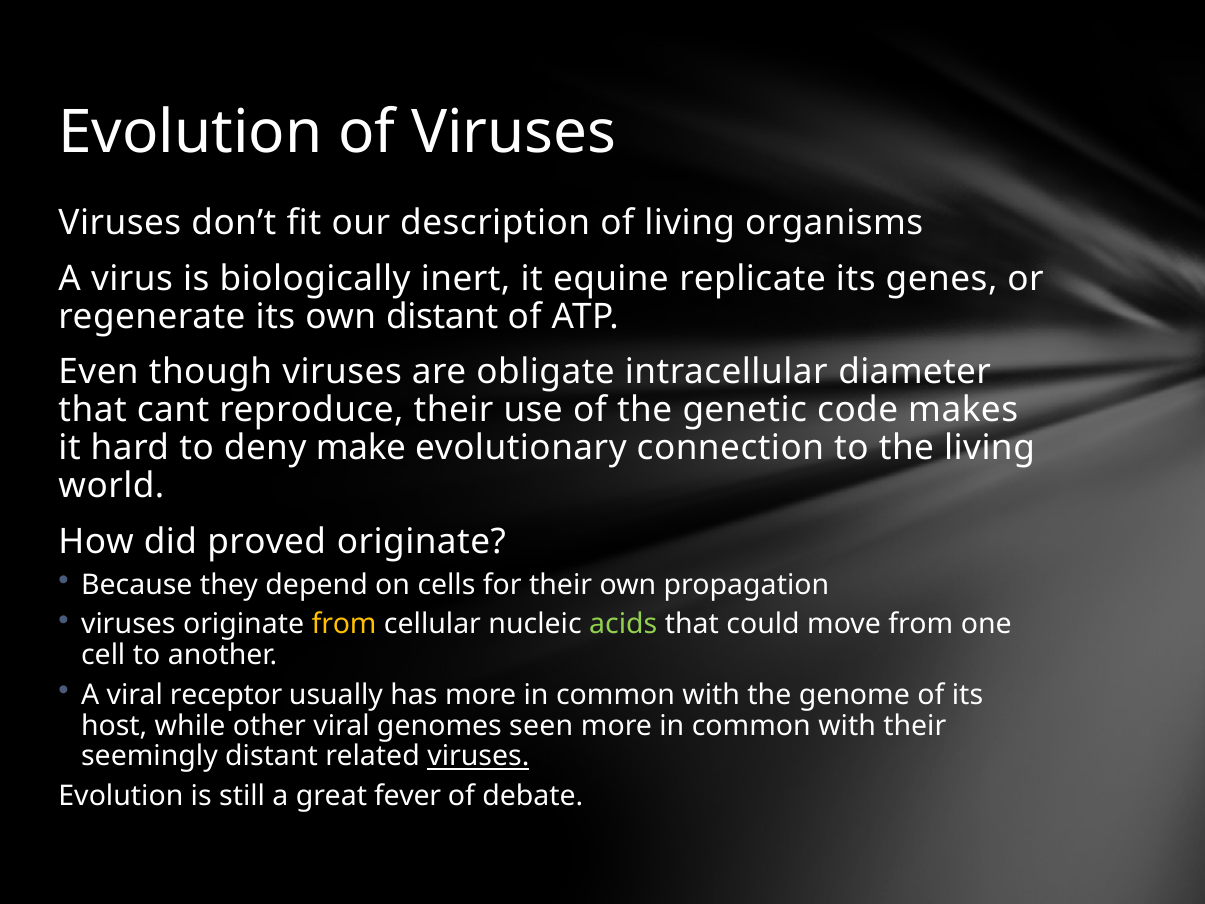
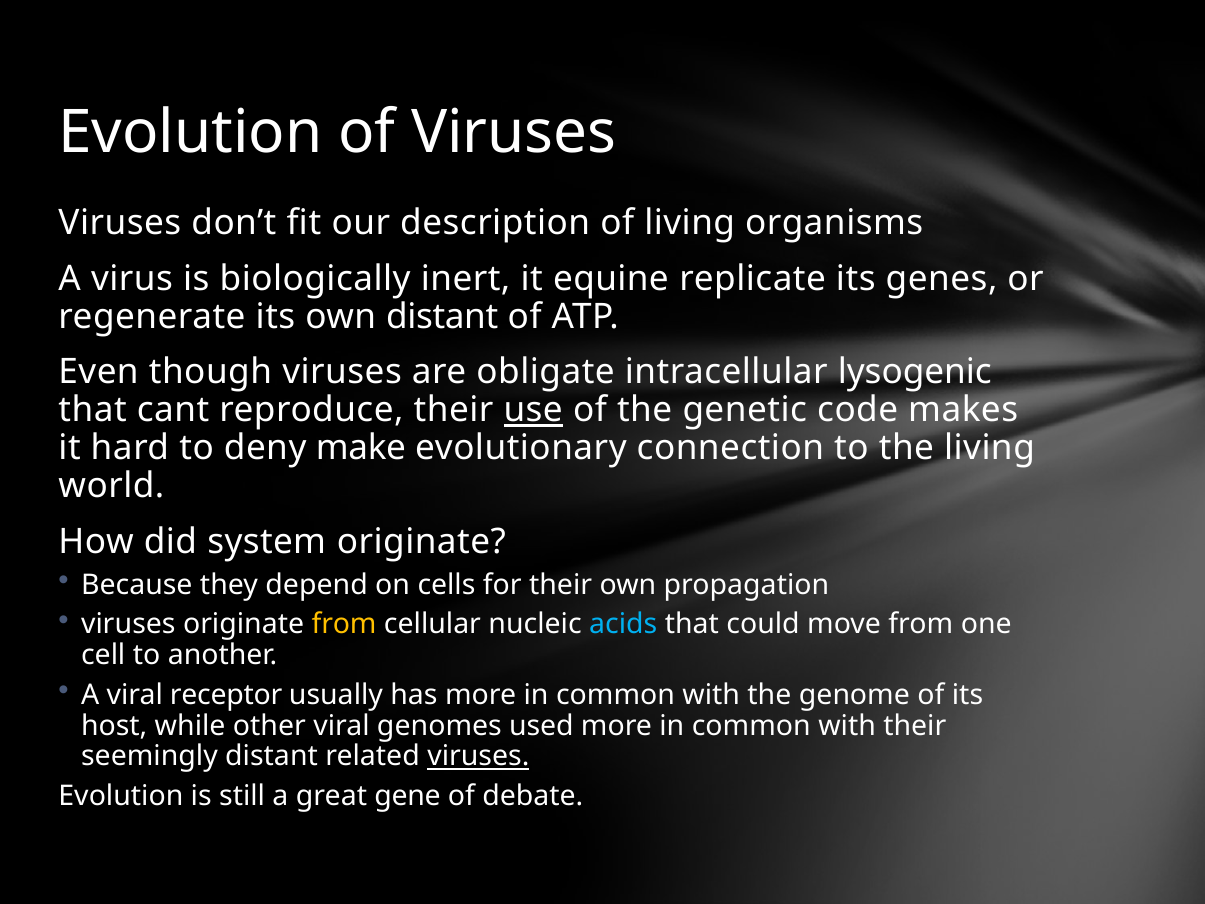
diameter: diameter -> lysogenic
use underline: none -> present
proved: proved -> system
acids colour: light green -> light blue
seen: seen -> used
fever: fever -> gene
